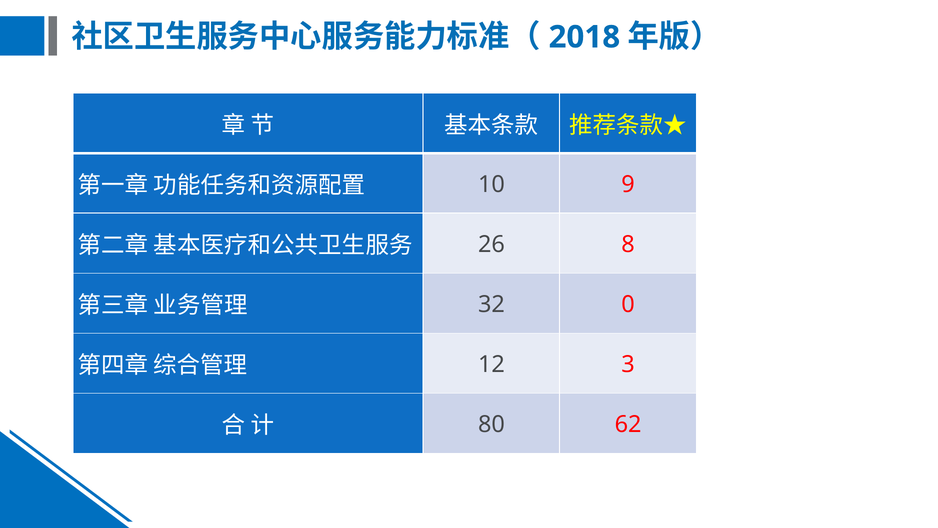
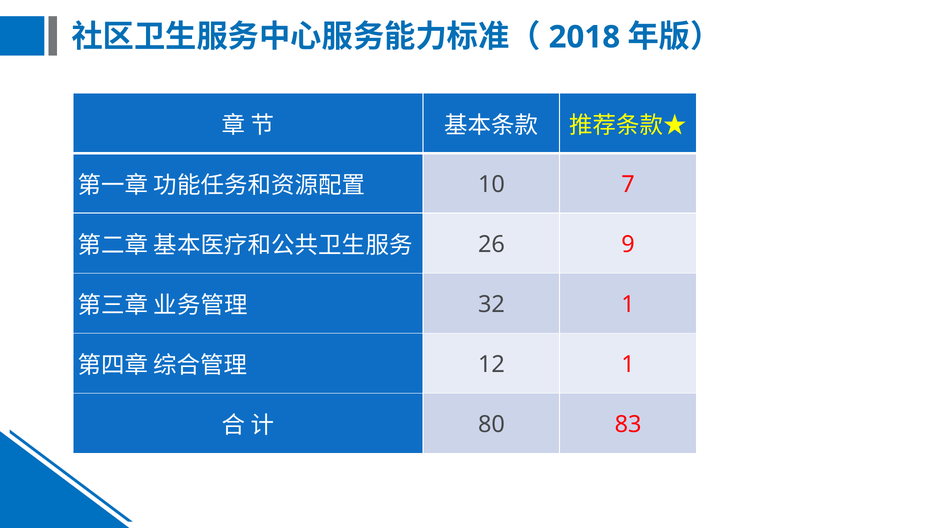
9: 9 -> 7
8: 8 -> 9
32 0: 0 -> 1
12 3: 3 -> 1
62: 62 -> 83
